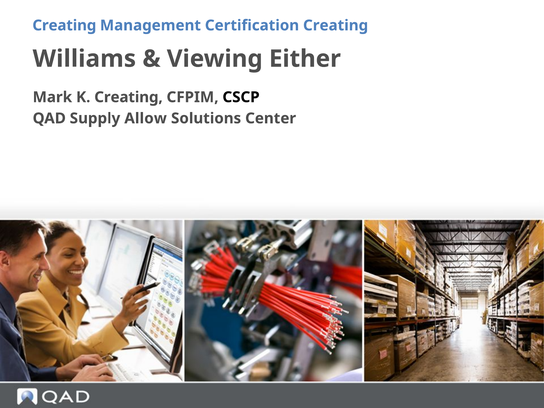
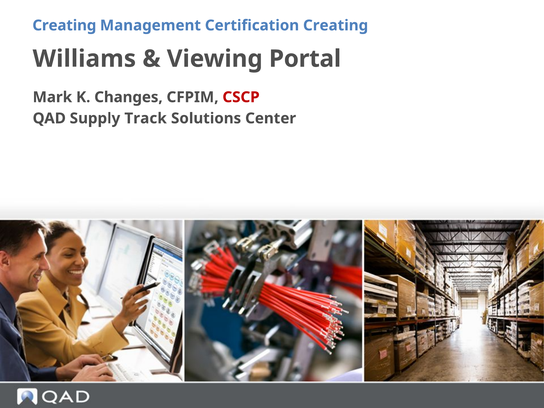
Either: Either -> Portal
K Creating: Creating -> Changes
CSCP colour: black -> red
Allow: Allow -> Track
